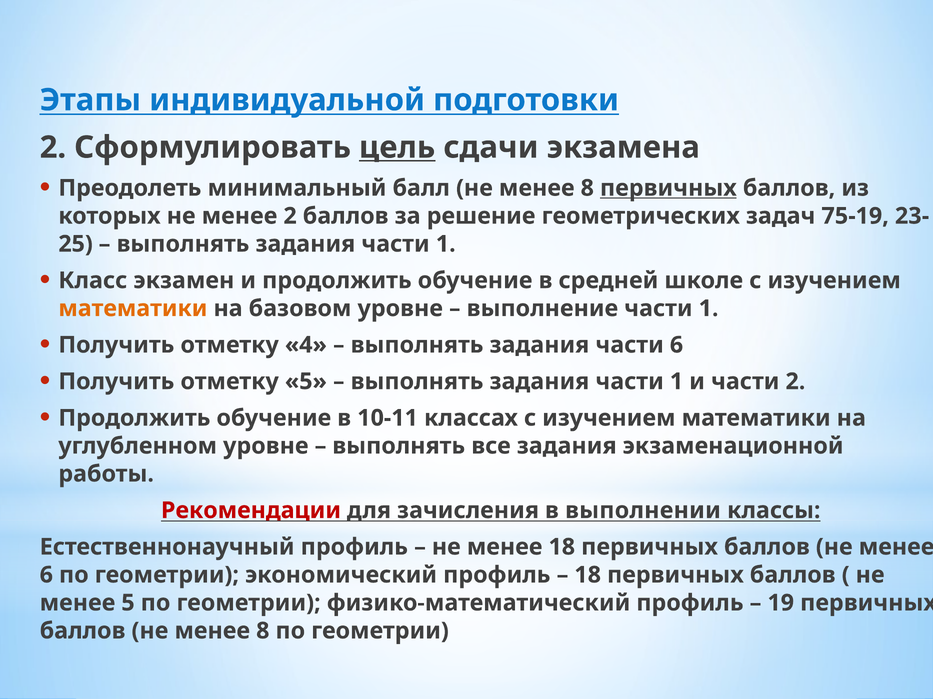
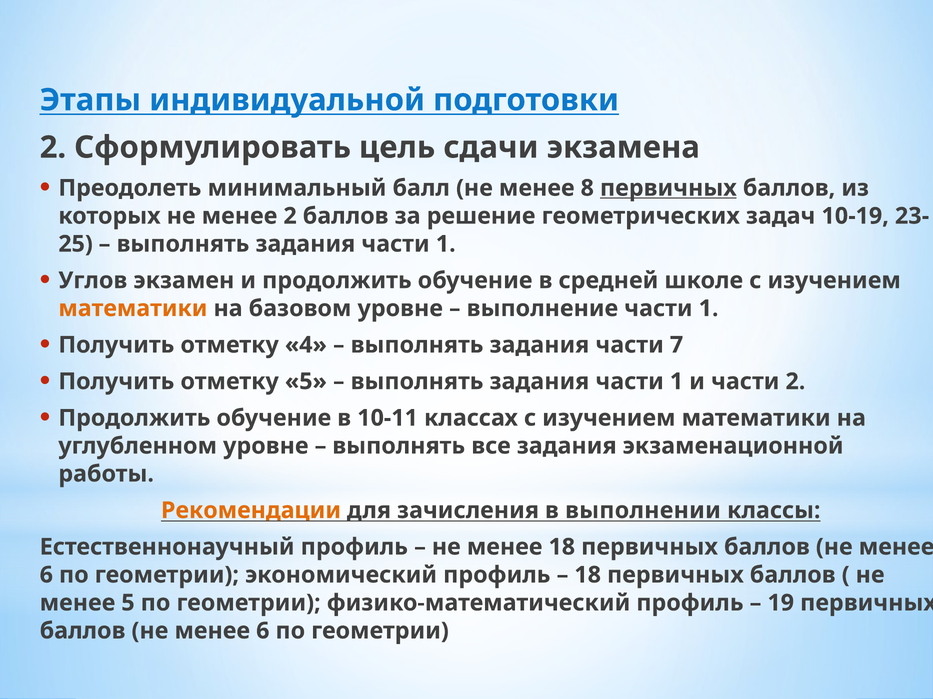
цель underline: present -> none
75-19: 75-19 -> 10-19
Класс: Класс -> Углов
части 6: 6 -> 7
Рекомендации colour: red -> orange
8 at (263, 631): 8 -> 6
